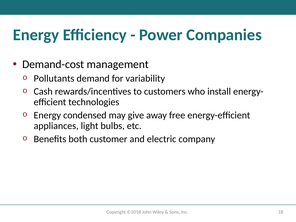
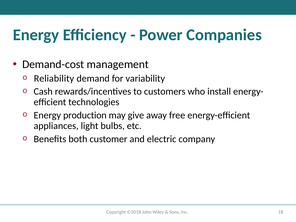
Pollutants: Pollutants -> Reliability
condensed: condensed -> production
